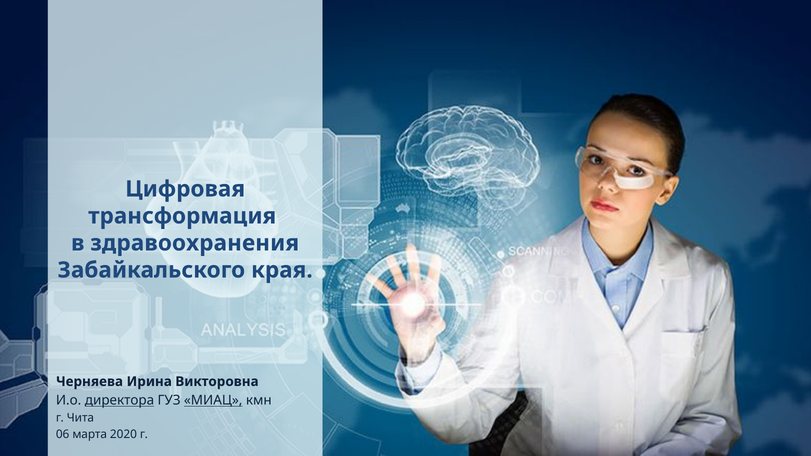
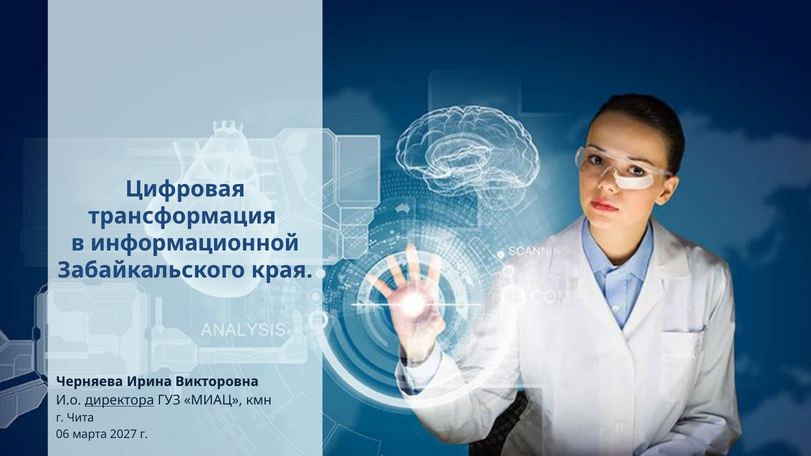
здравоохранения: здравоохранения -> информационной
МИАЦ underline: present -> none
2020: 2020 -> 2027
